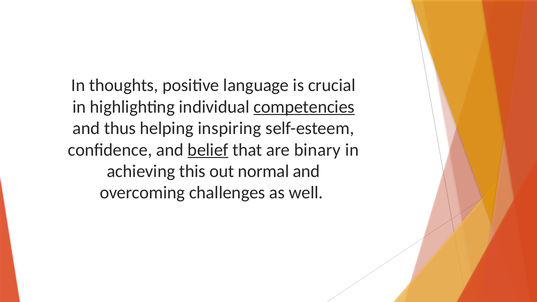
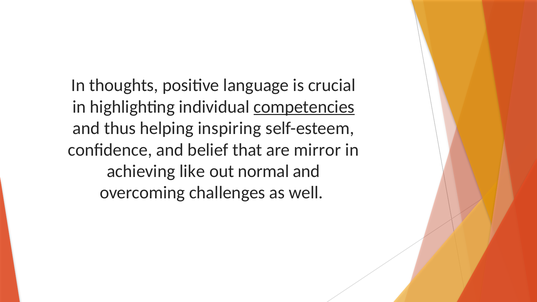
belief underline: present -> none
binary: binary -> mirror
this: this -> like
